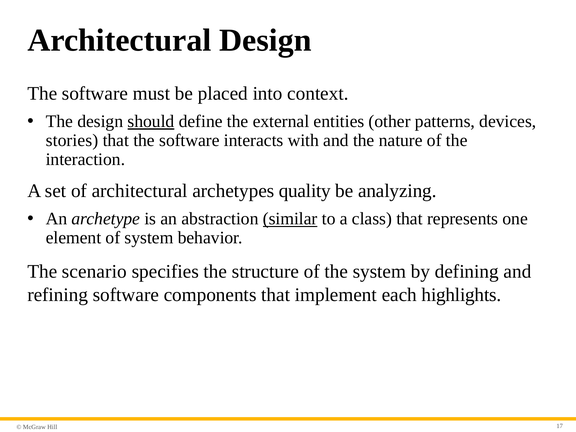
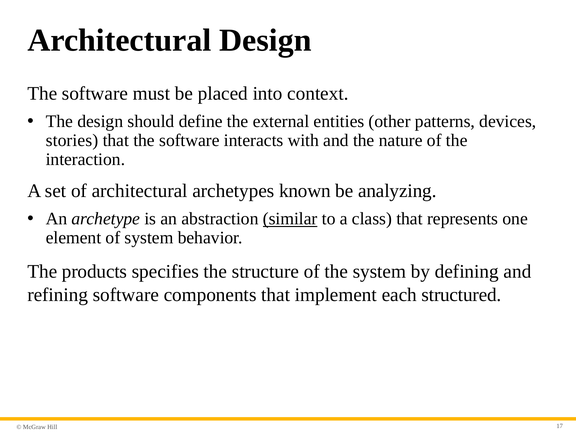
should underline: present -> none
quality: quality -> known
scenario: scenario -> products
highlights: highlights -> structured
